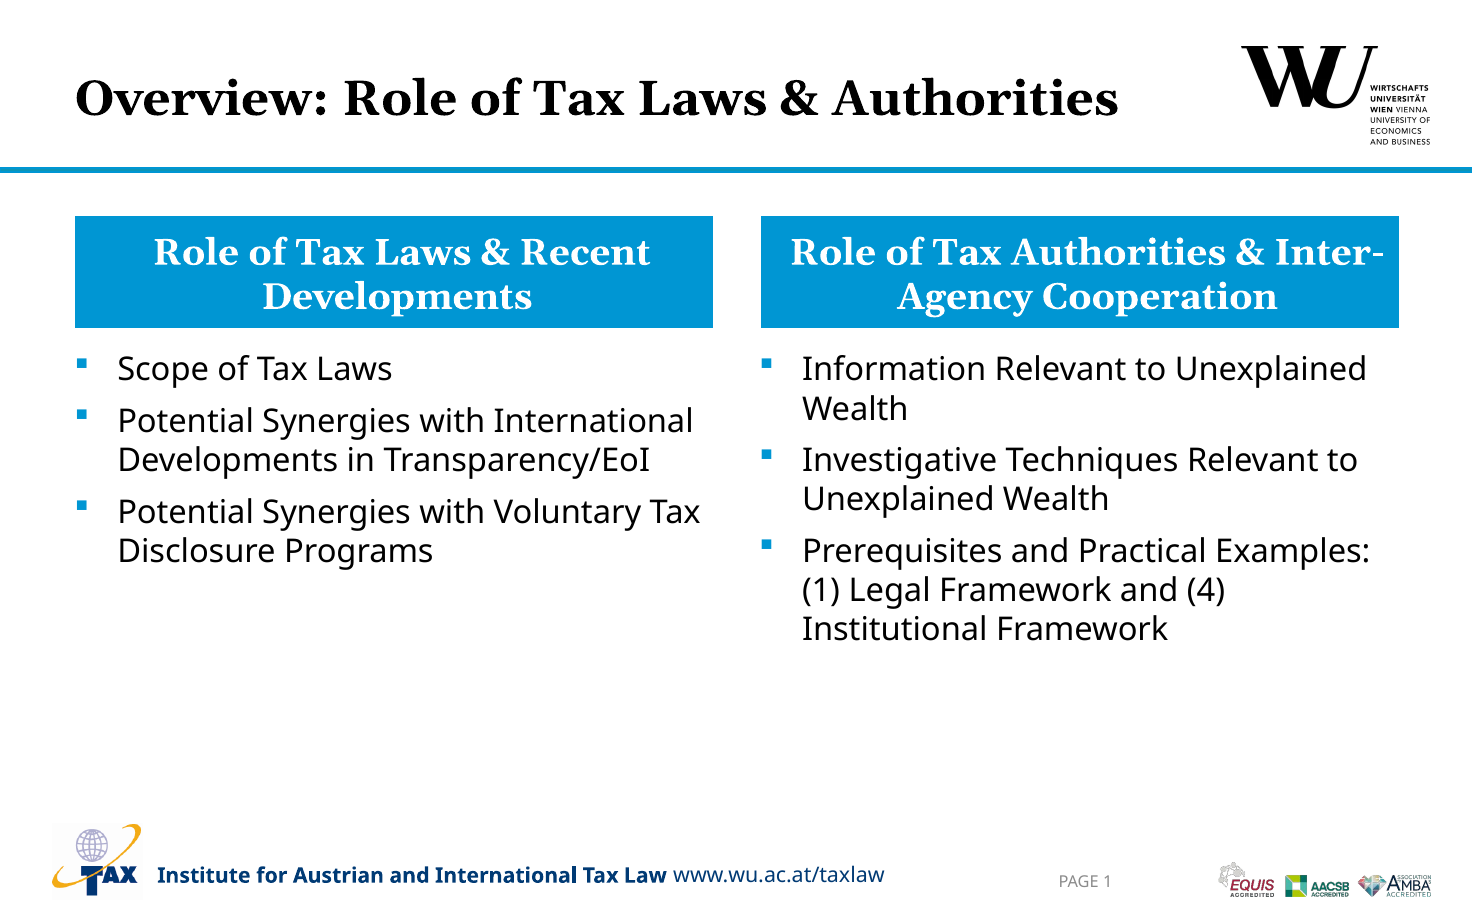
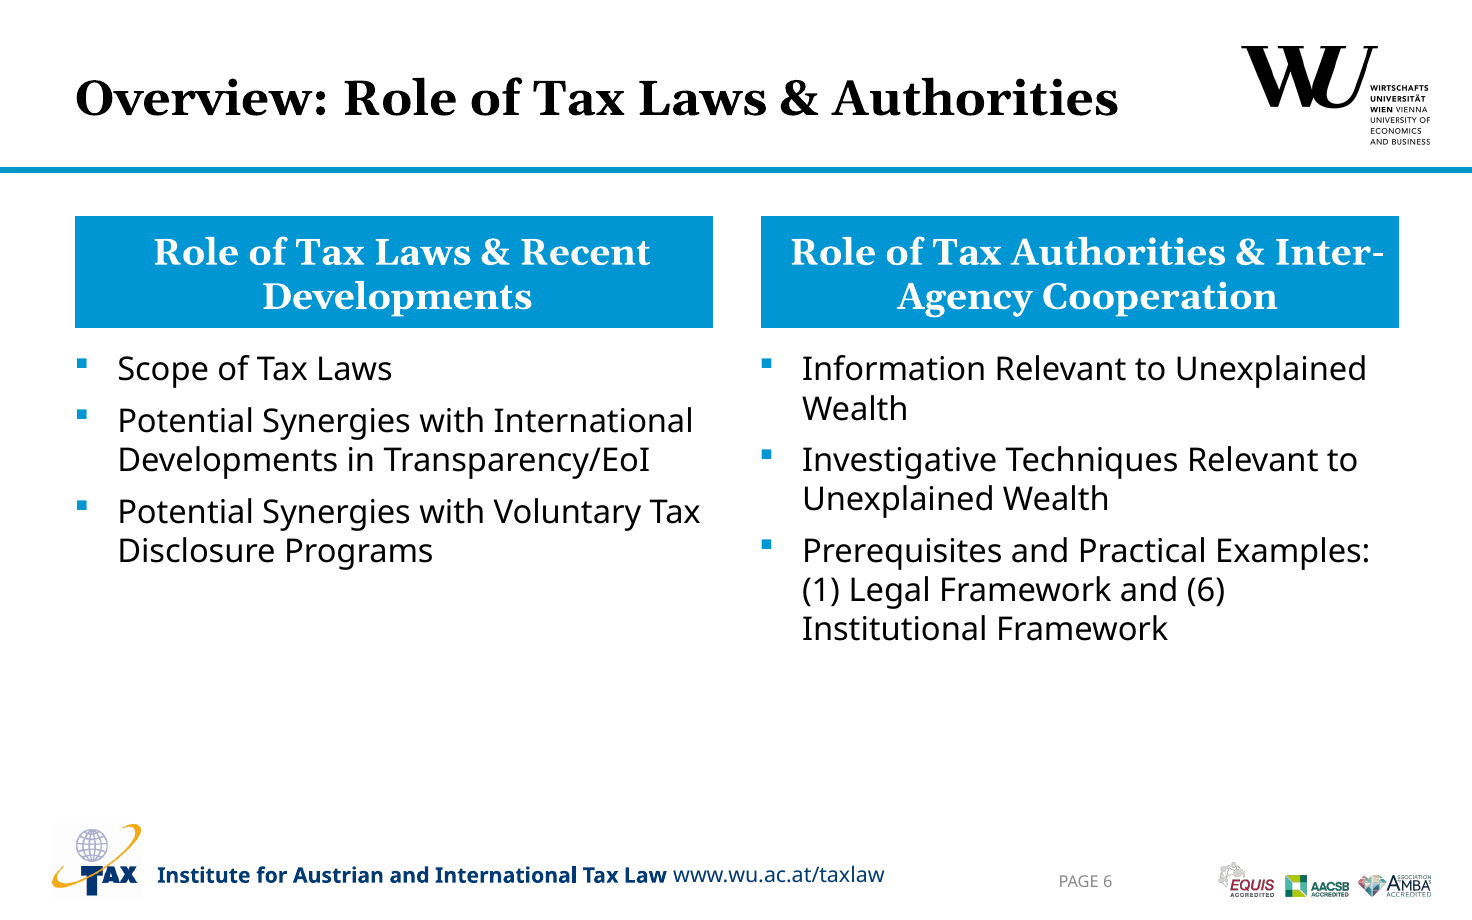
and 4: 4 -> 6
PAGE 1: 1 -> 6
